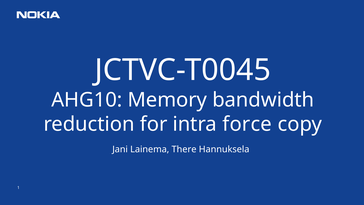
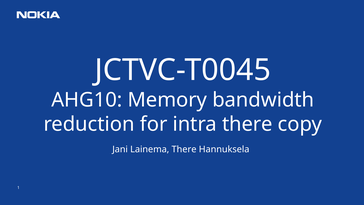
intra force: force -> there
